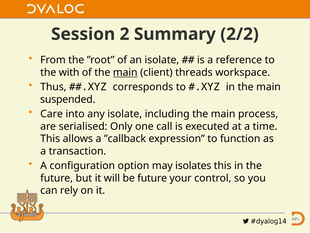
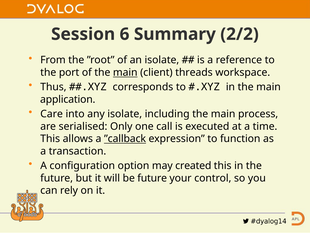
2: 2 -> 6
with: with -> port
suspended: suspended -> application
”callback underline: none -> present
isolates: isolates -> created
